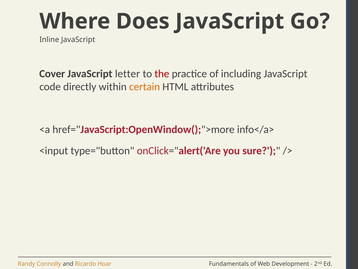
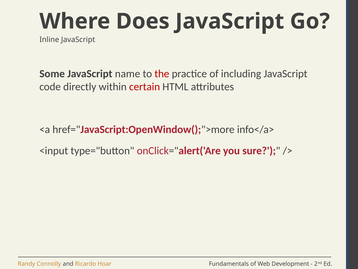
Cover: Cover -> Some
letter: letter -> name
certain colour: orange -> red
